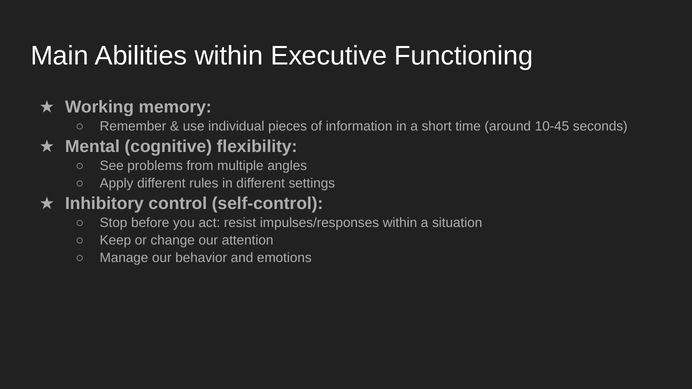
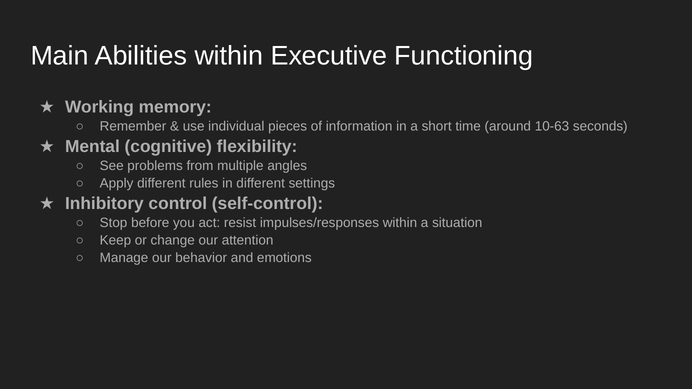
10-45: 10-45 -> 10-63
